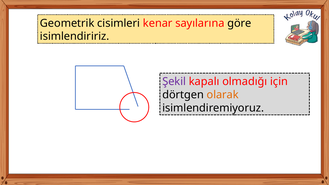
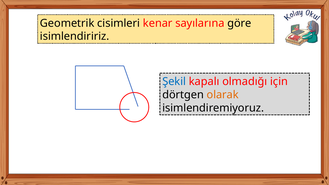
Şekil colour: purple -> blue
